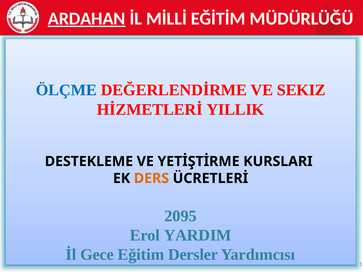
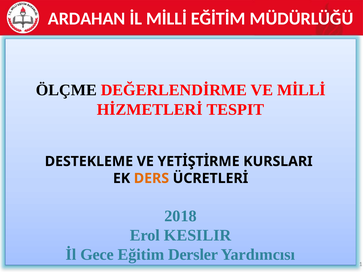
ARDAHAN underline: present -> none
ÖLÇME colour: blue -> black
VE SEKIZ: SEKIZ -> MİLLİ
YILLIK: YILLIK -> TESPIT
2095: 2095 -> 2018
YARDIM: YARDIM -> KESILIR
